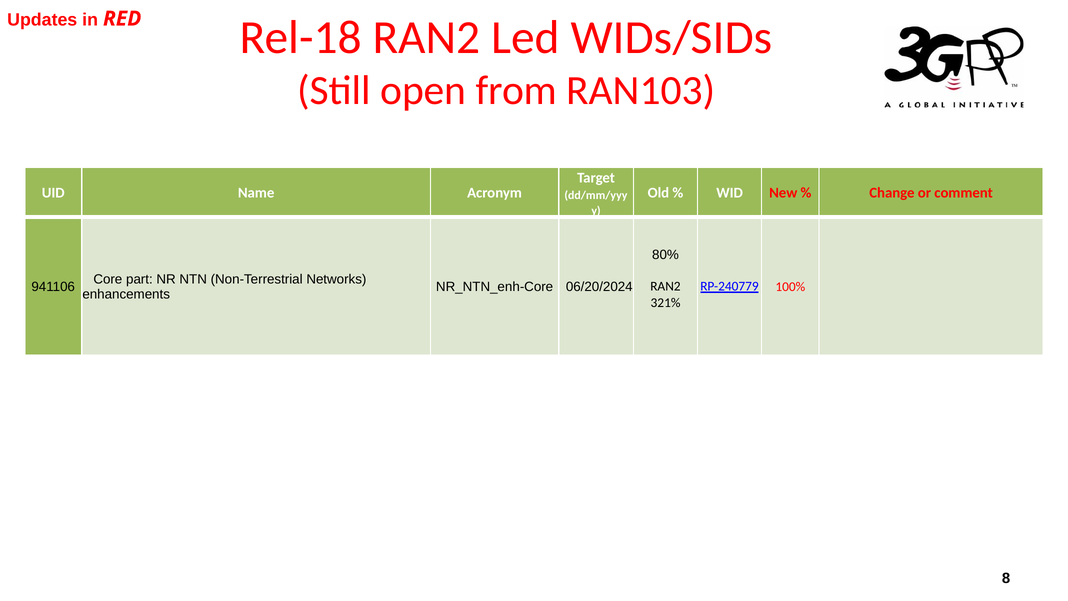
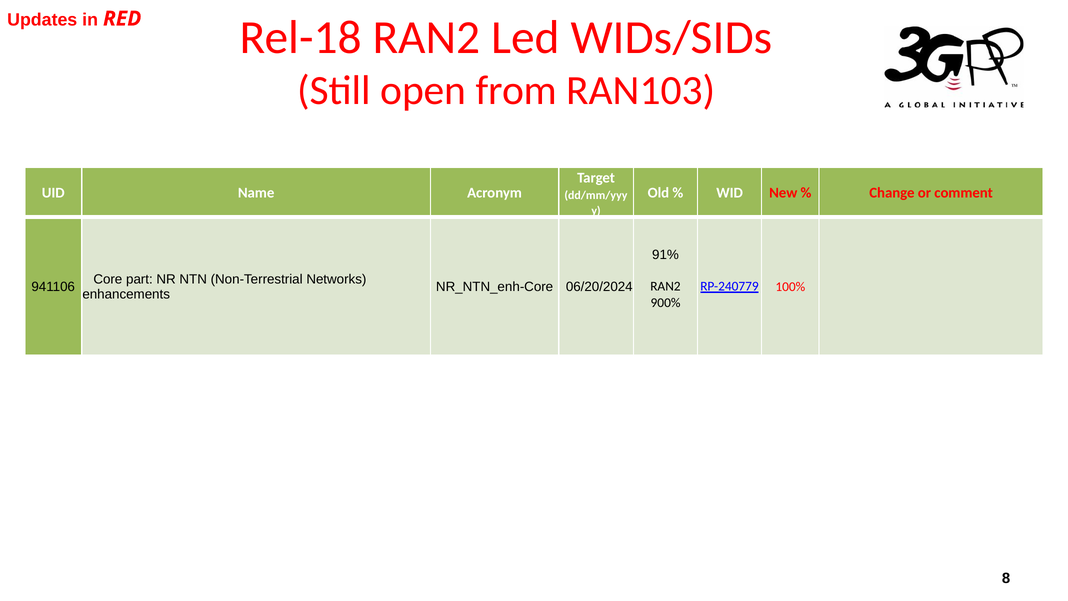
80%: 80% -> 91%
321%: 321% -> 900%
